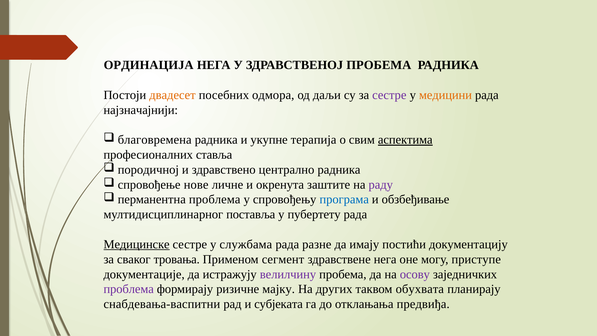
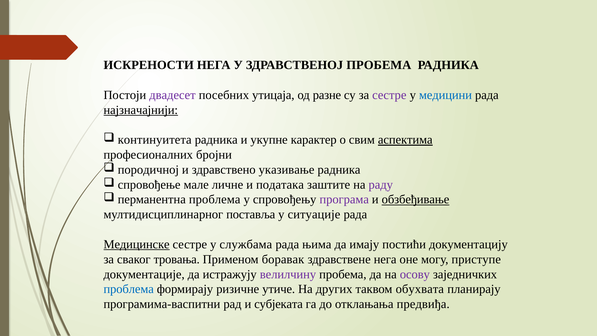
ОРДИНАЦИЈА: ОРДИНАЦИЈА -> ИСКРЕНОСТИ
двадесет colour: orange -> purple
одмора: одмора -> утицаја
даљи: даљи -> разне
медицини colour: orange -> blue
најзначајнији underline: none -> present
благовремена: благовремена -> континуитета
терапија: терапија -> карактер
ставља: ставља -> бројни
централно: централно -> указивање
нове: нове -> мале
окренута: окренута -> података
програма colour: blue -> purple
обзбеђивање underline: none -> present
пубертету: пубертету -> ситуације
разне: разне -> њима
сегмент: сегмент -> боравак
проблема at (129, 289) colour: purple -> blue
мајку: мајку -> утиче
снабдевања-васпитни: снабдевања-васпитни -> програмима-васпитни
